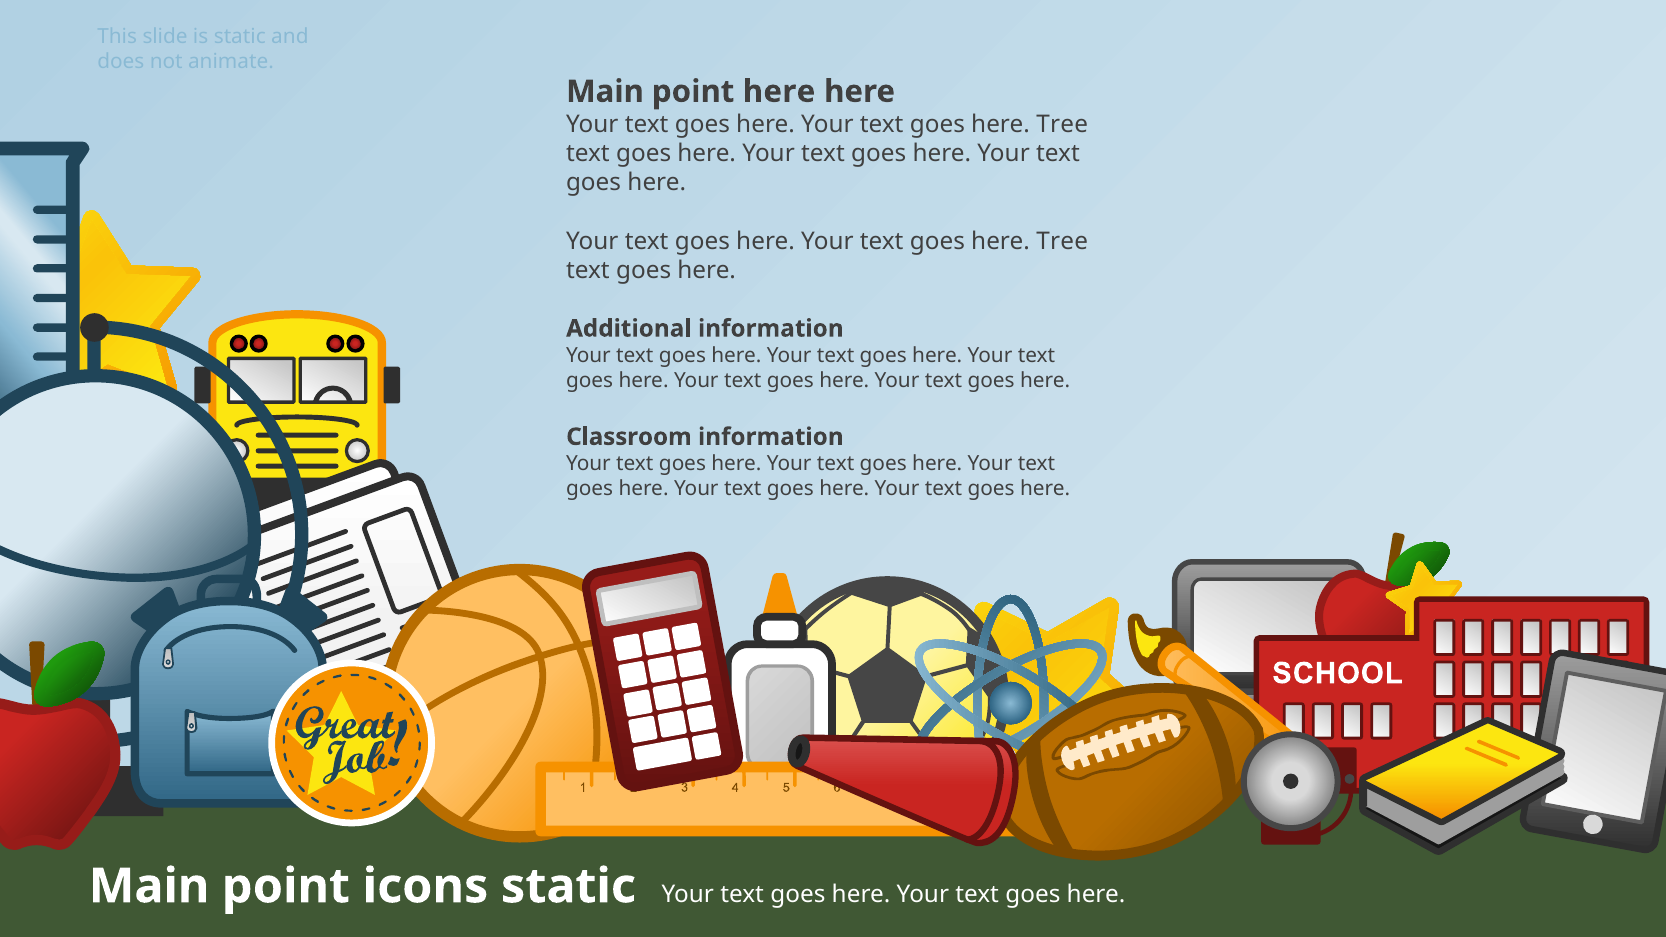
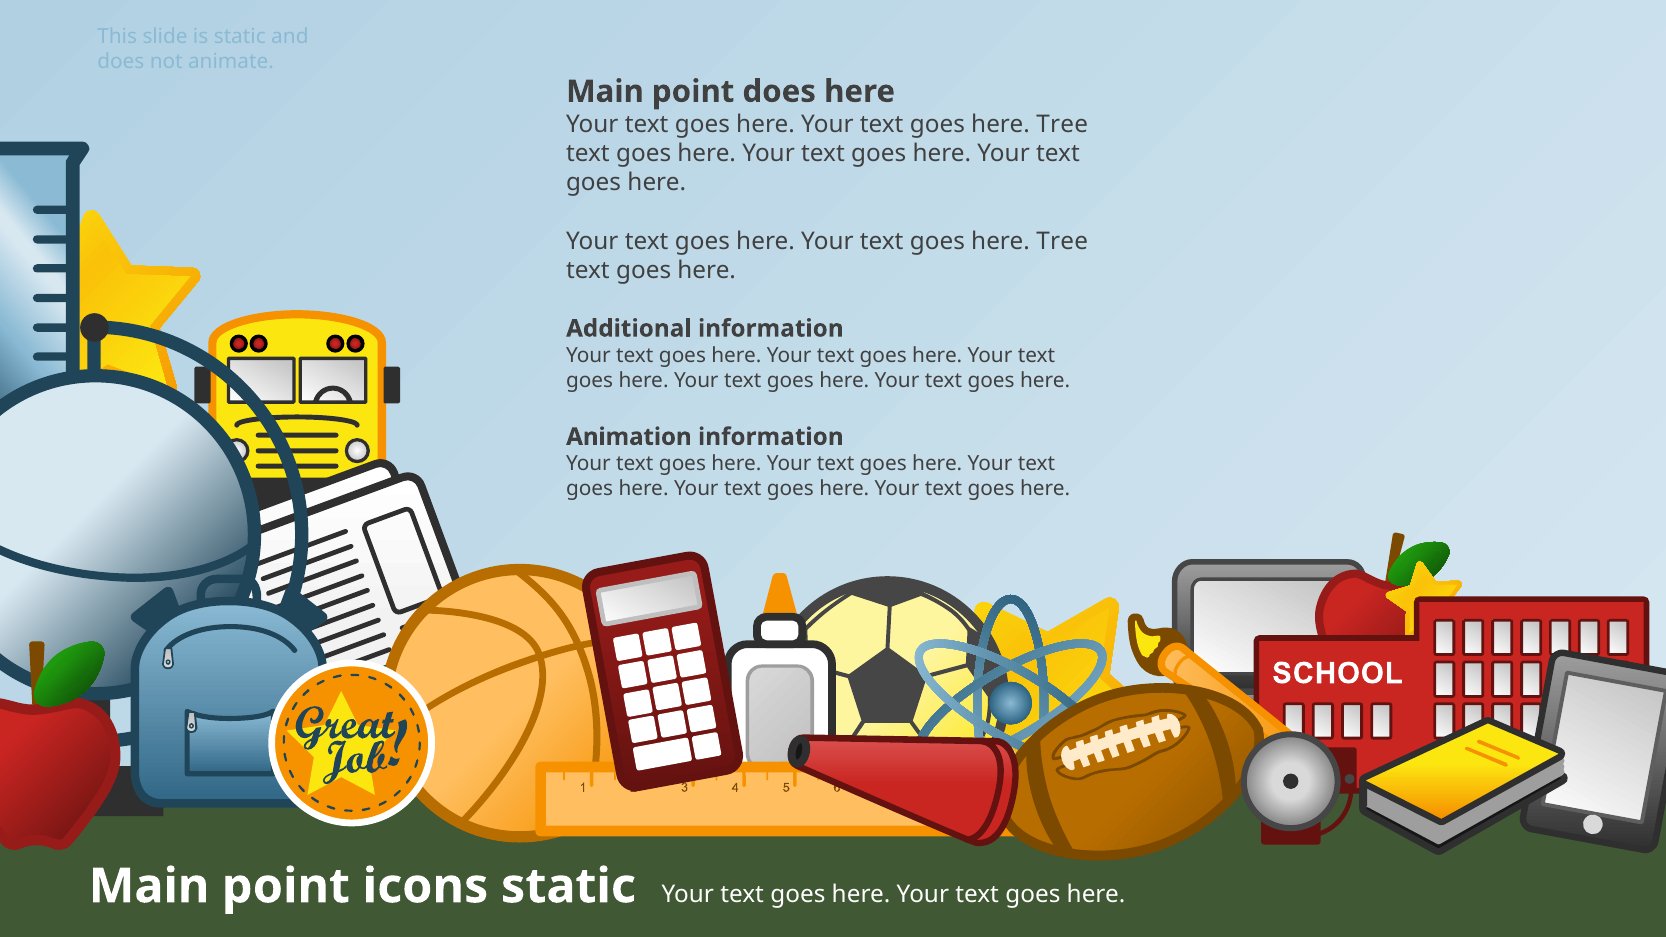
point here: here -> does
Classroom: Classroom -> Animation
